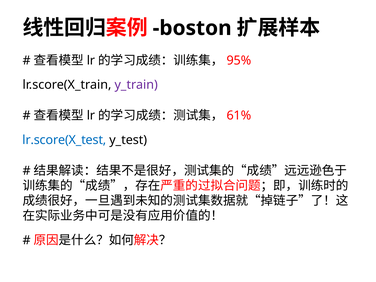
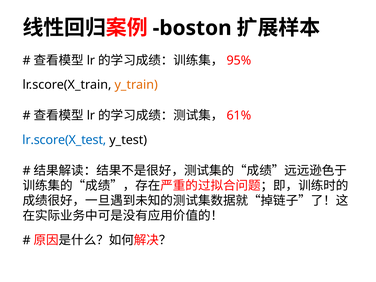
y_train colour: purple -> orange
